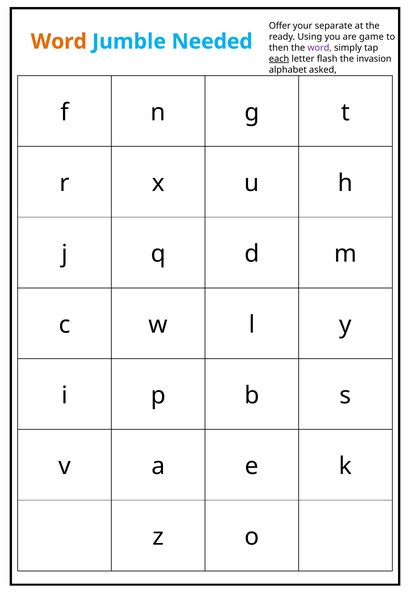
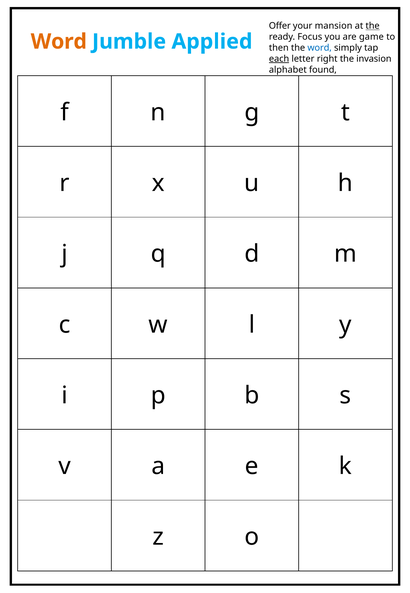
separate: separate -> mansion
the at (373, 26) underline: none -> present
Using: Using -> Focus
Needed: Needed -> Applied
word at (320, 48) colour: purple -> blue
flash: flash -> right
asked: asked -> found
